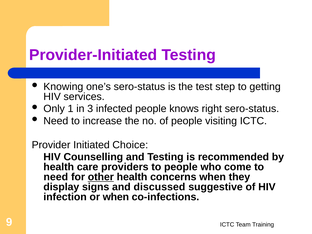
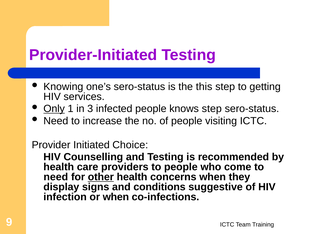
test: test -> this
Only underline: none -> present
knows right: right -> step
discussed: discussed -> conditions
